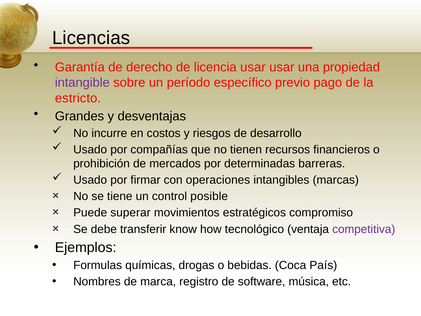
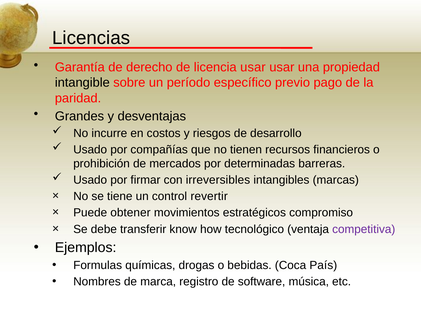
intangible colour: purple -> black
estricto: estricto -> paridad
operaciones: operaciones -> irreversibles
posible: posible -> revertir
superar: superar -> obtener
